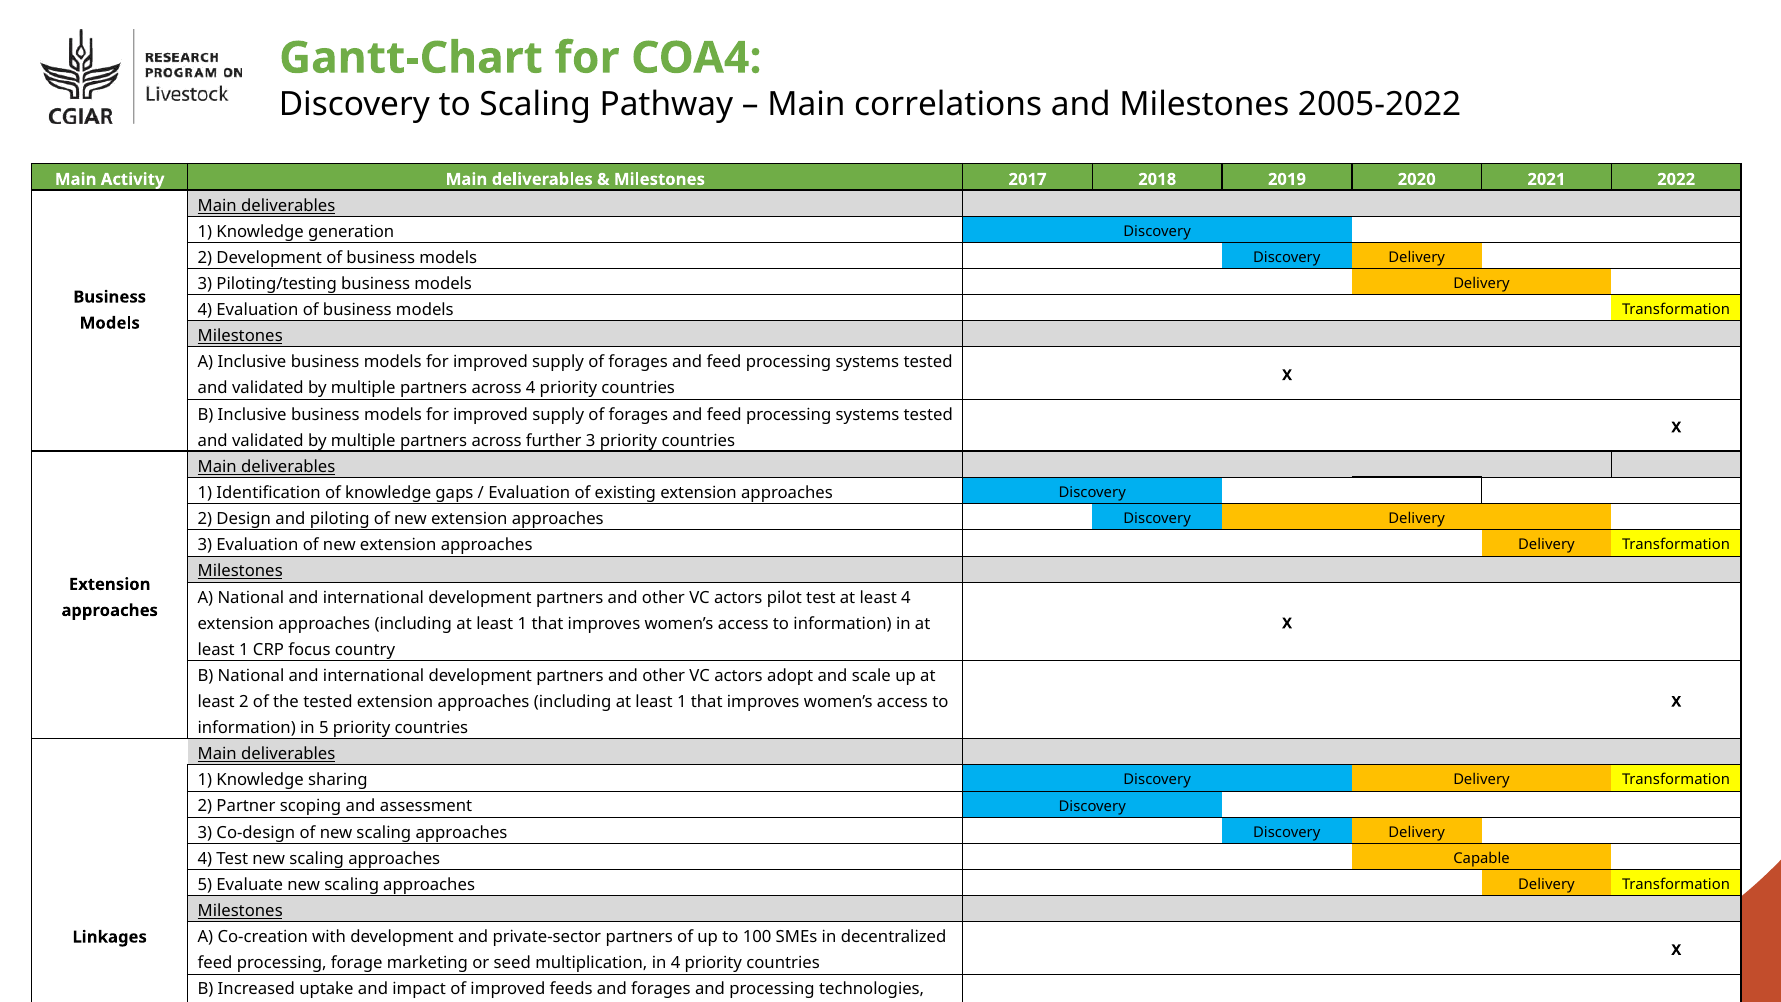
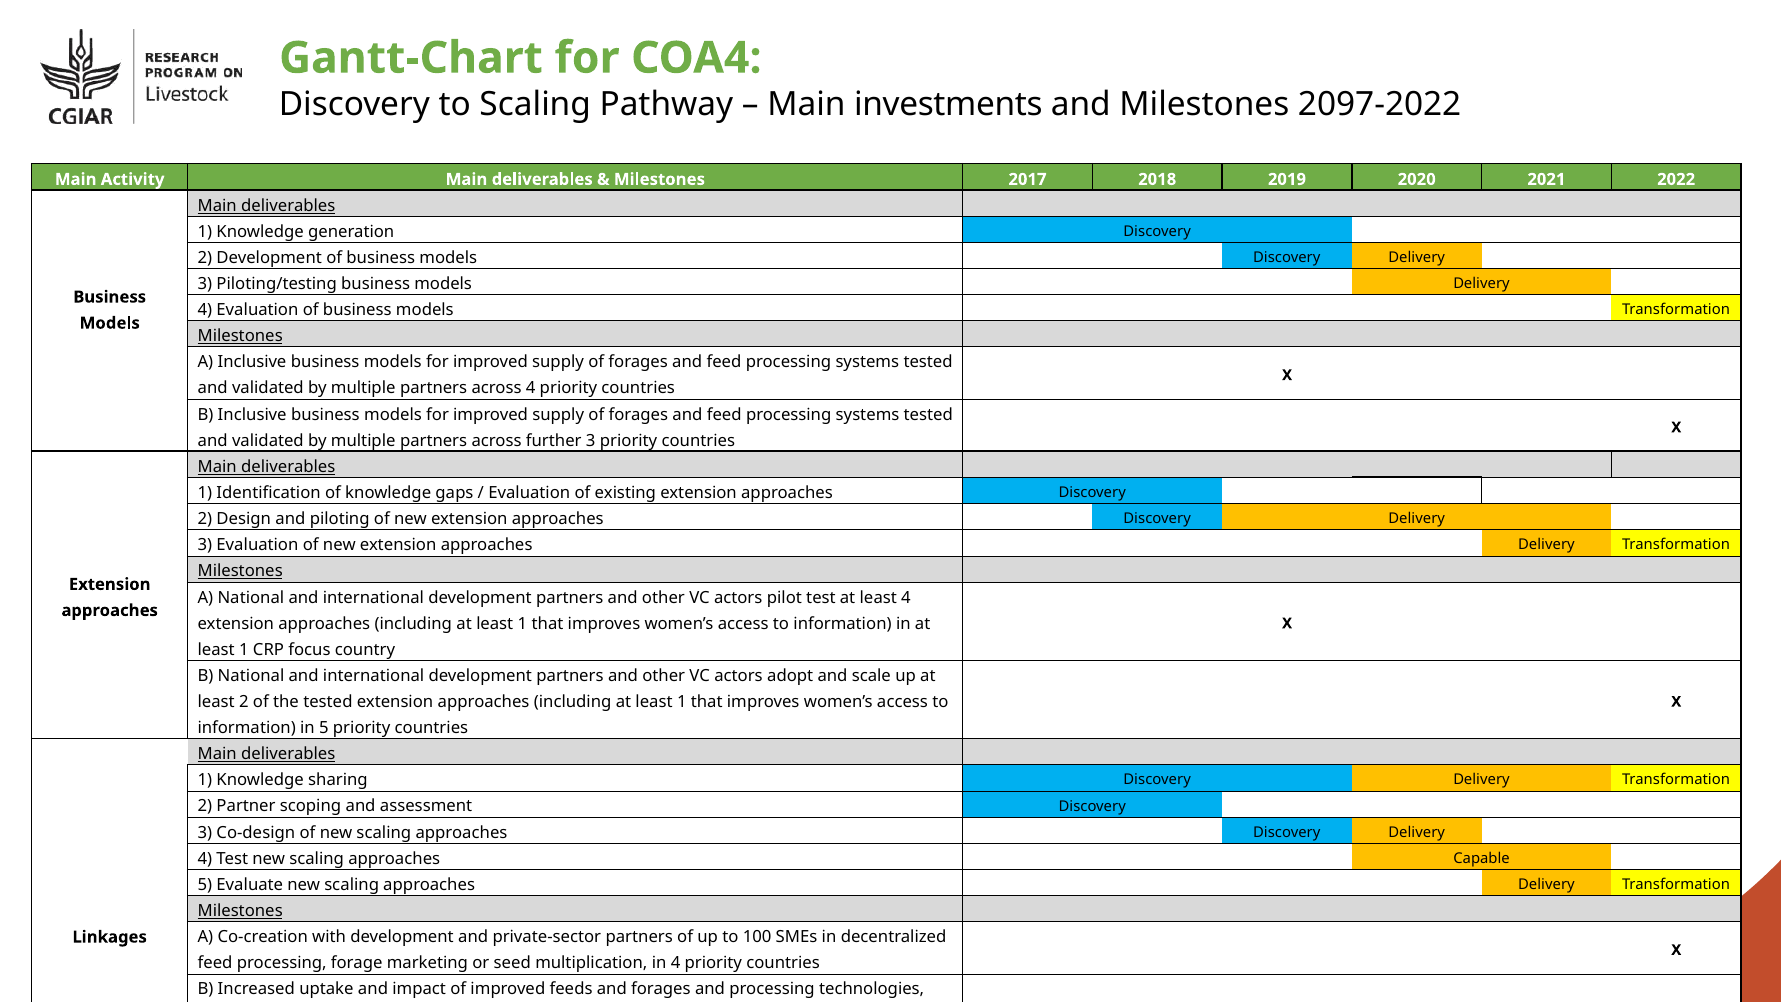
correlations: correlations -> investments
2005-2022: 2005-2022 -> 2097-2022
